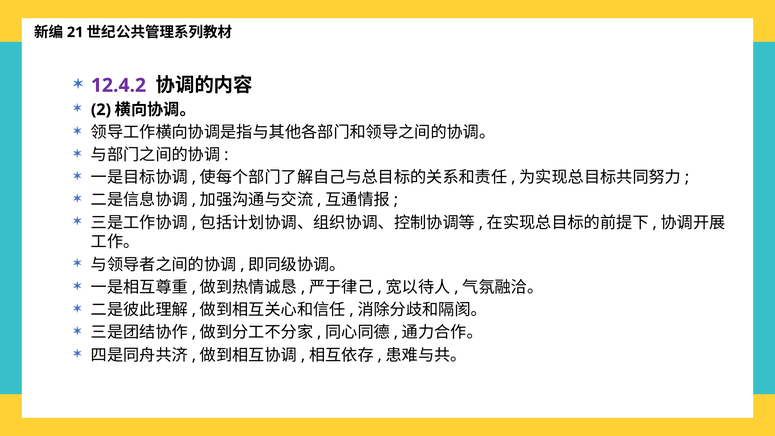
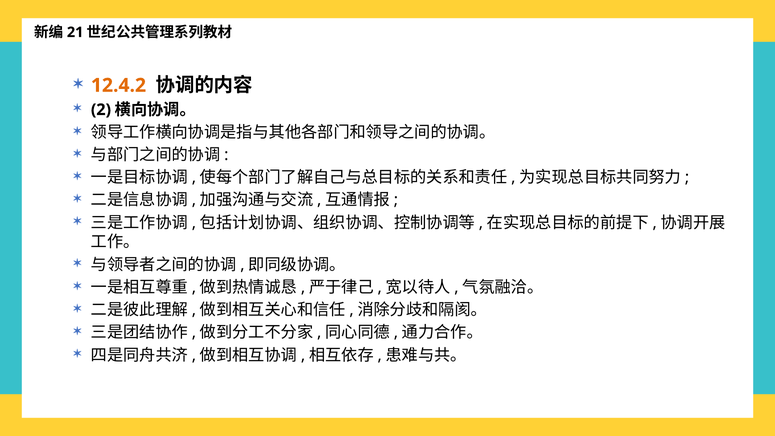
12.4.2 colour: purple -> orange
